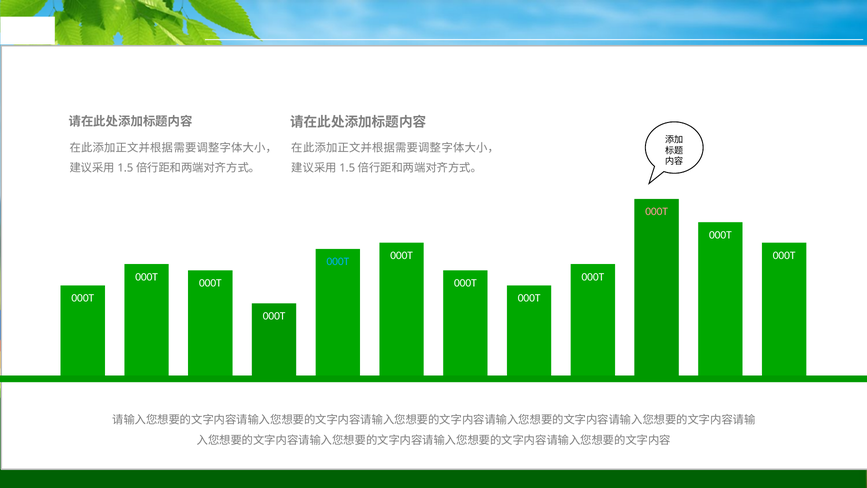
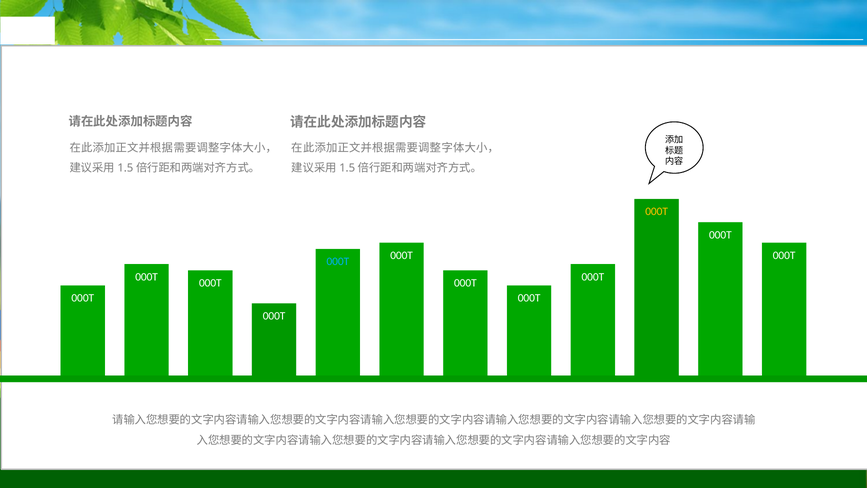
000T at (657, 211) colour: pink -> yellow
